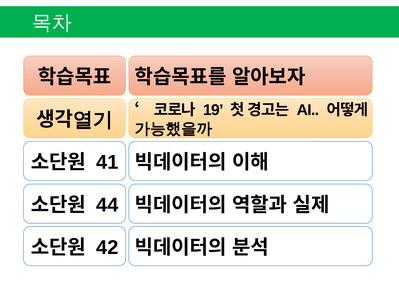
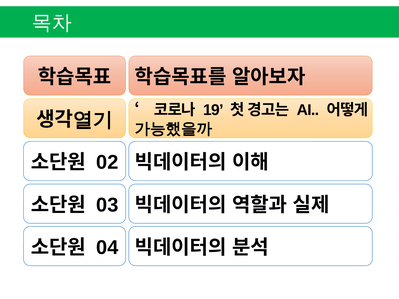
41: 41 -> 02
44: 44 -> 03
42: 42 -> 04
